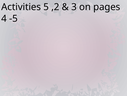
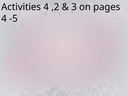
Activities 5: 5 -> 4
